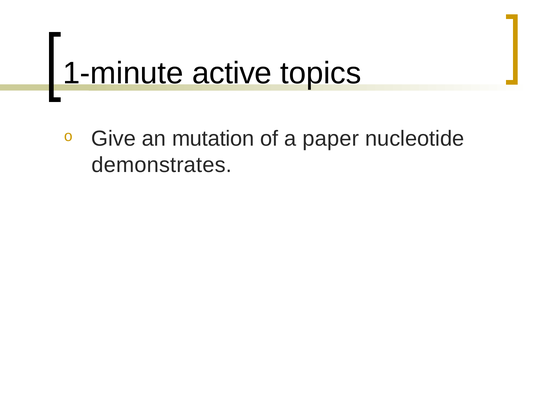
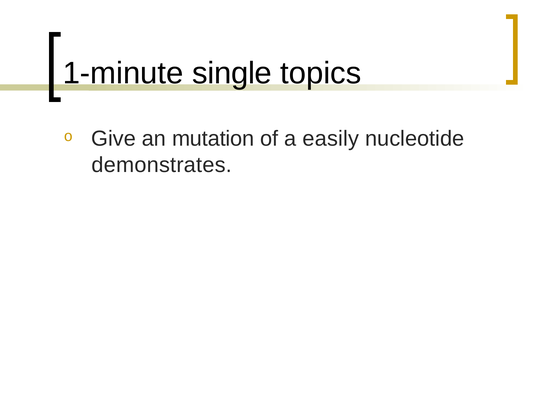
active: active -> single
paper: paper -> easily
